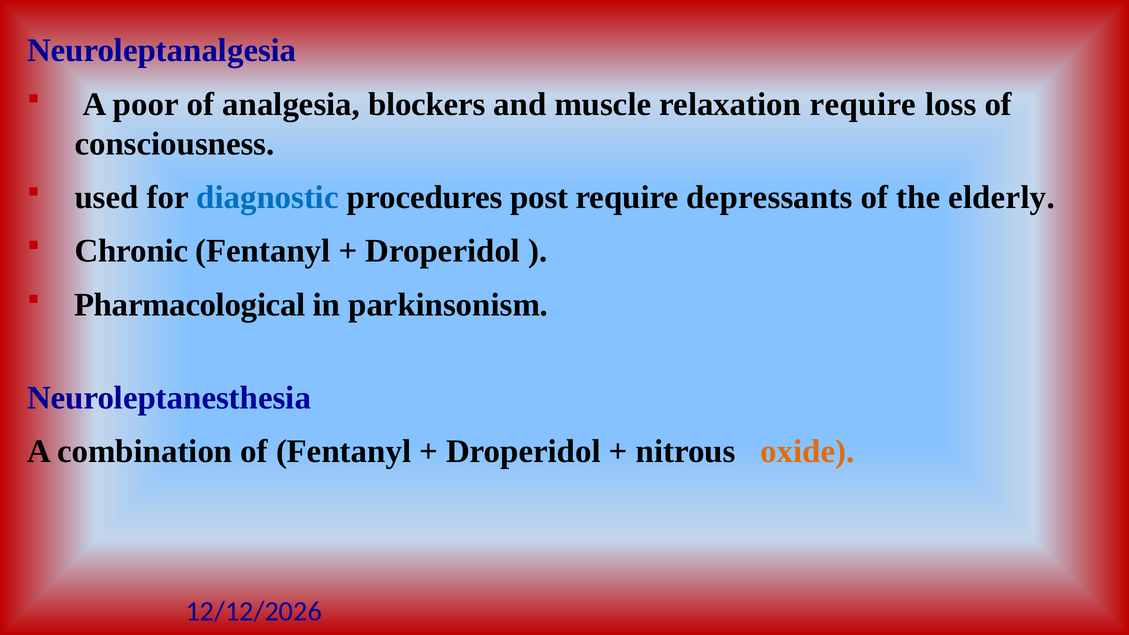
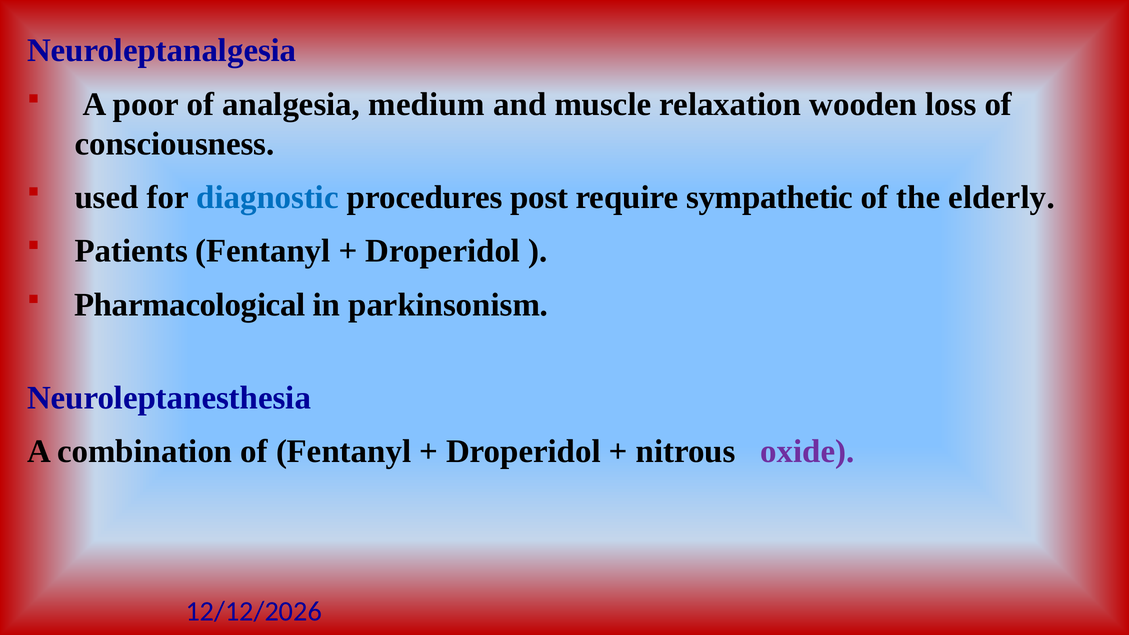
blockers: blockers -> medium
relaxation require: require -> wooden
depressants: depressants -> sympathetic
Chronic: Chronic -> Patients
oxide colour: orange -> purple
